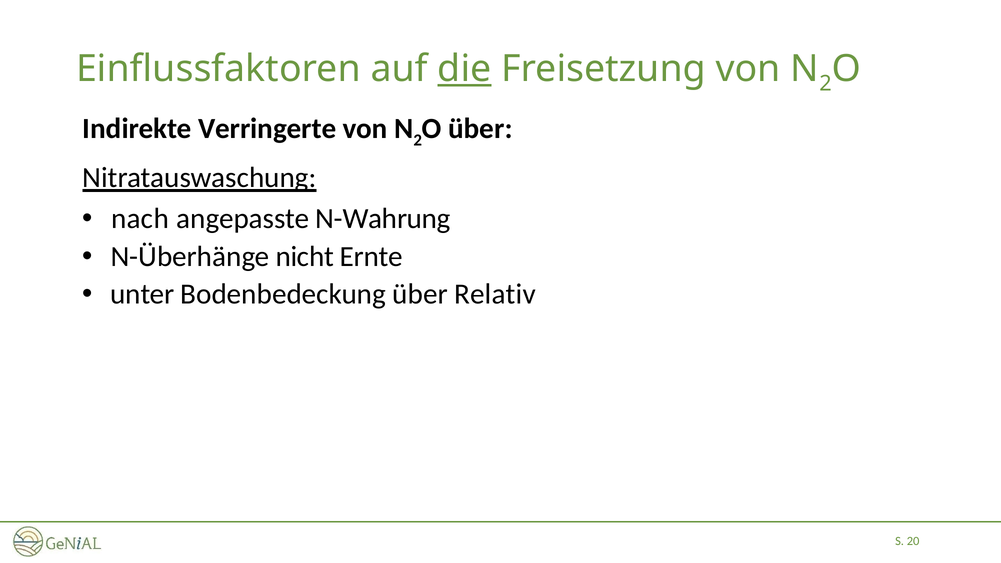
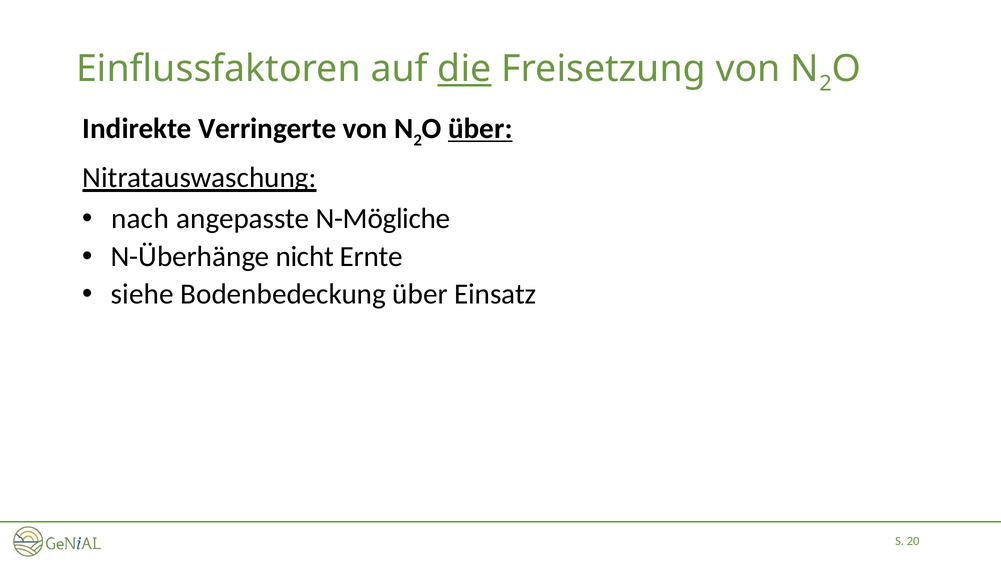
über at (480, 129) underline: none -> present
N-Wahrung: N-Wahrung -> N-Mögliche
unter: unter -> siehe
Relativ: Relativ -> Einsatz
